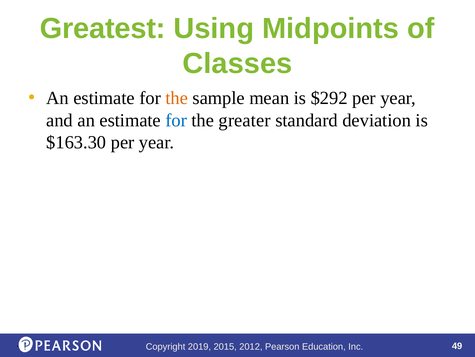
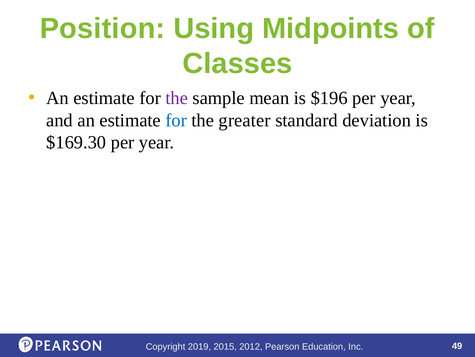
Greatest: Greatest -> Position
the at (177, 98) colour: orange -> purple
$292: $292 -> $196
$163.30: $163.30 -> $169.30
